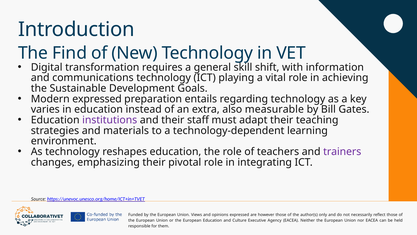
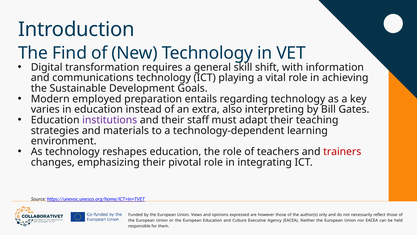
Modern expressed: expressed -> employed
measurable: measurable -> interpreting
trainers colour: purple -> red
